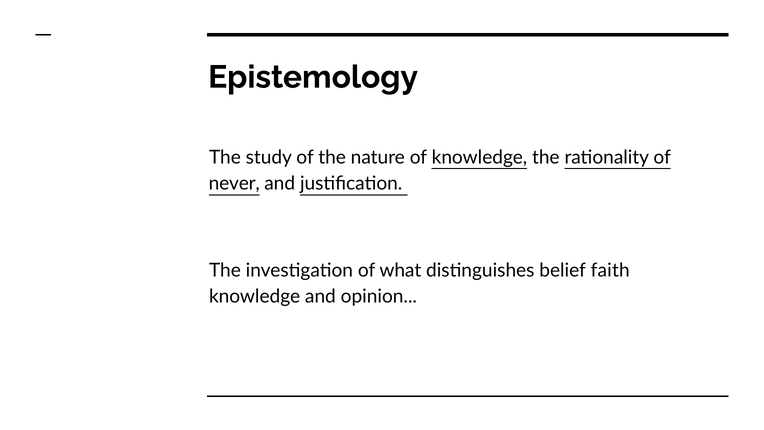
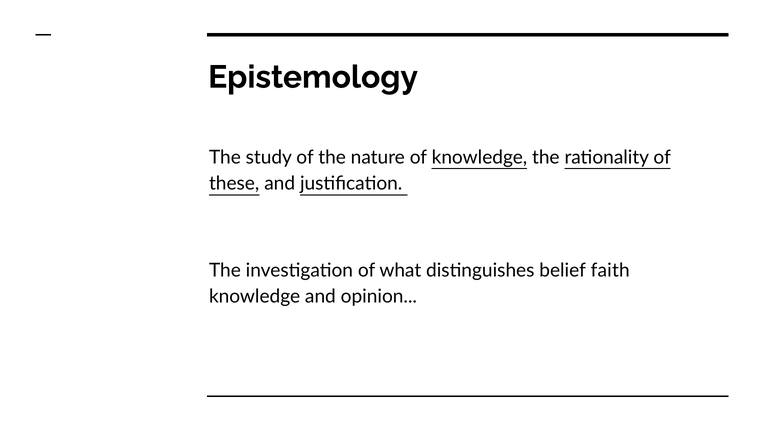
never: never -> these
